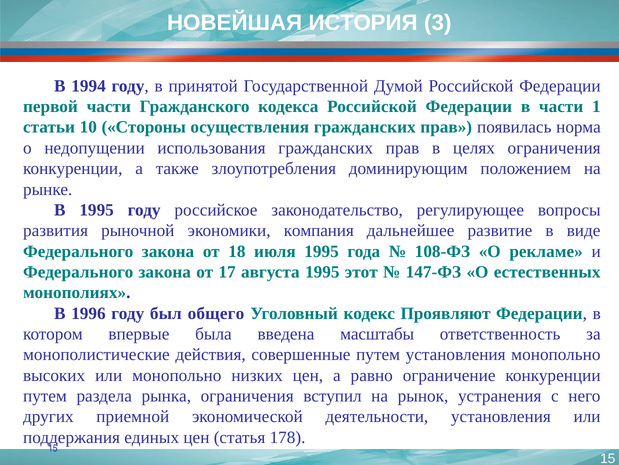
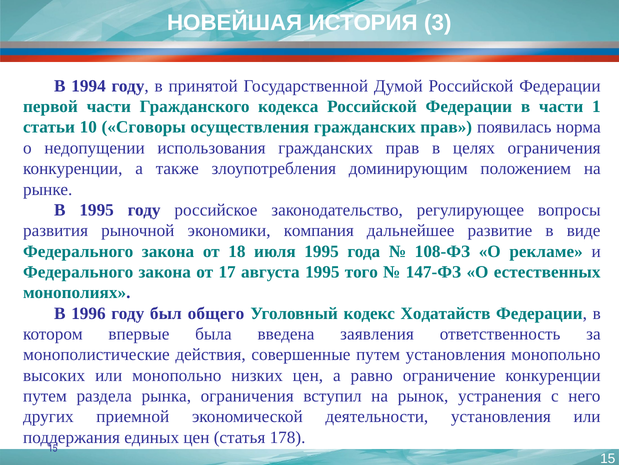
Стороны: Стороны -> Сговоры
этот: этот -> того
Проявляют: Проявляют -> Ходатайств
масштабы: масштабы -> заявления
